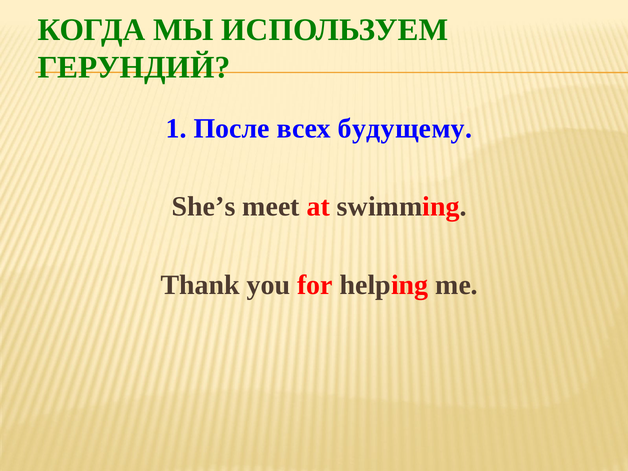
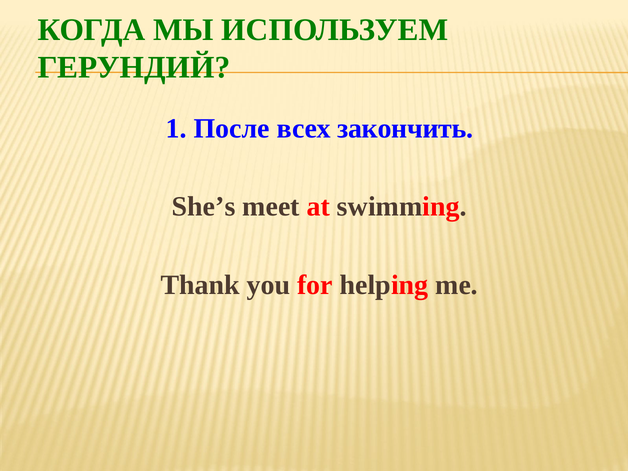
будущему: будущему -> закончить
